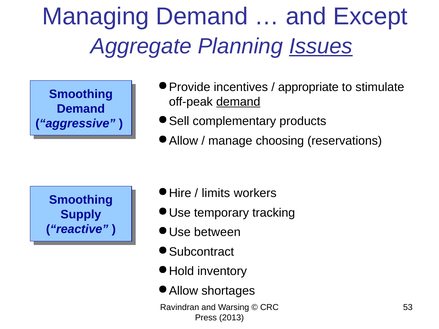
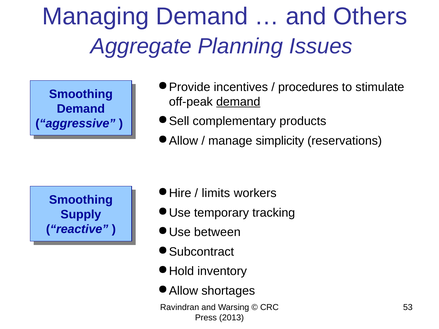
Except: Except -> Others
Issues underline: present -> none
appropriate: appropriate -> procedures
choosing: choosing -> simplicity
